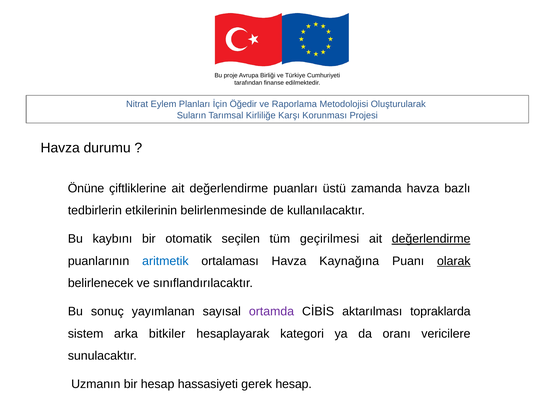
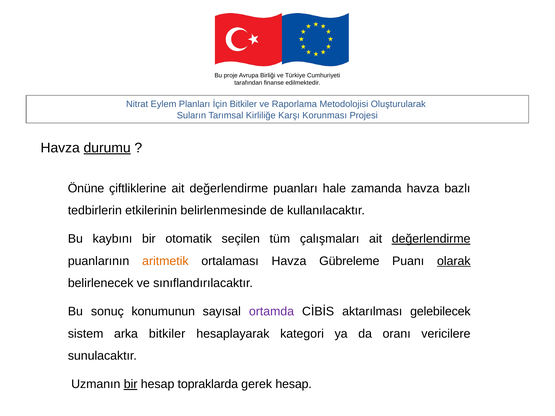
Öğedir at (243, 104): Öğedir -> Bitkiler
durumu underline: none -> present
üstü: üstü -> hale
geçirilmesi: geçirilmesi -> çalışmaları
aritmetik colour: blue -> orange
Kaynağına: Kaynağına -> Gübreleme
yayımlanan: yayımlanan -> konumunun
topraklarda: topraklarda -> gelebilecek
bir at (131, 384) underline: none -> present
hassasiyeti: hassasiyeti -> topraklarda
